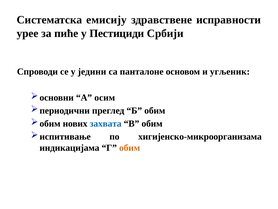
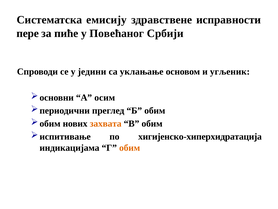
урее: урее -> пере
Пестициди: Пестициди -> Повећаног
панталоне: панталоне -> уклањање
захвата colour: blue -> orange
хигијенско-микроорганизама: хигијенско-микроорганизама -> хигијенско-хиперхидратација
